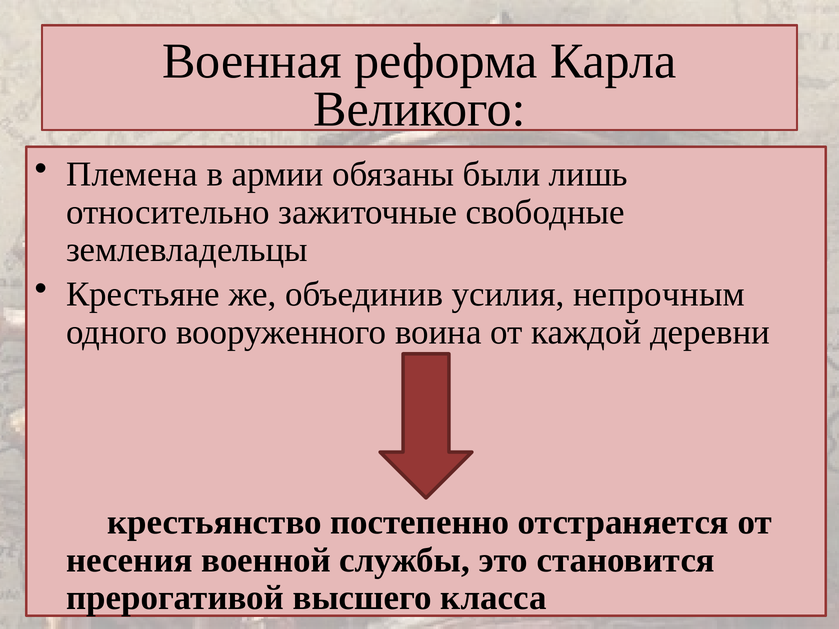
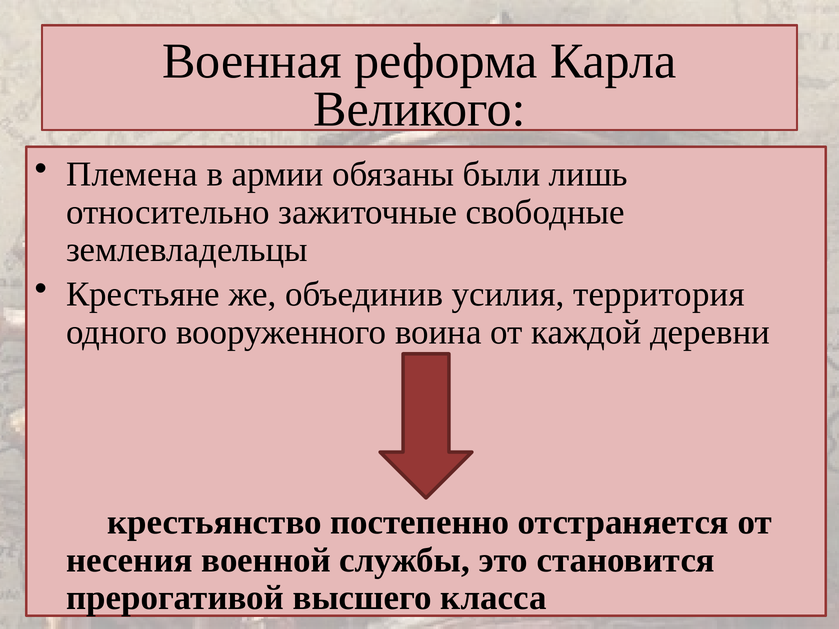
непрочным: непрочным -> территория
